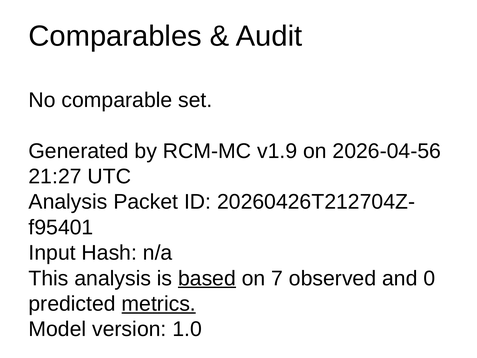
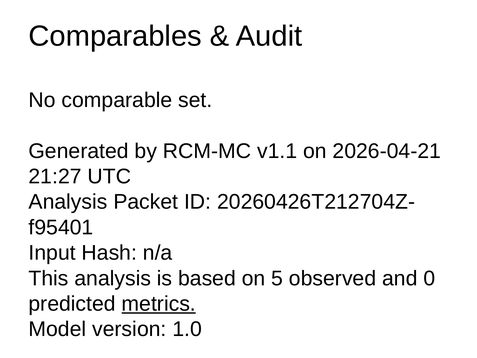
v1.9: v1.9 -> v1.1
2026-04-56: 2026-04-56 -> 2026-04-21
based underline: present -> none
7: 7 -> 5
